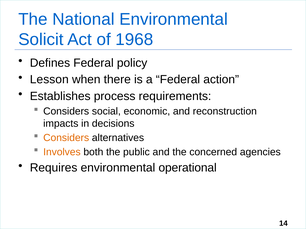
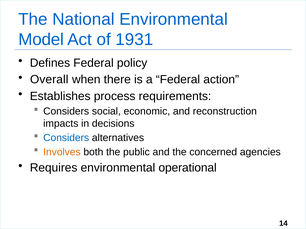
Solicit: Solicit -> Model
1968: 1968 -> 1931
Lesson: Lesson -> Overall
Considers at (66, 138) colour: orange -> blue
